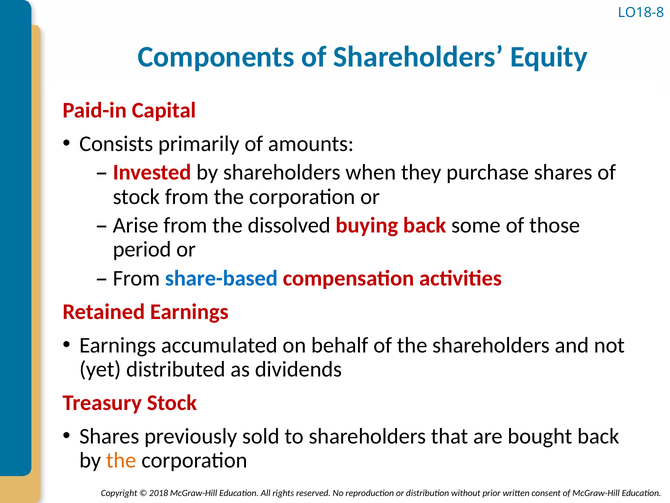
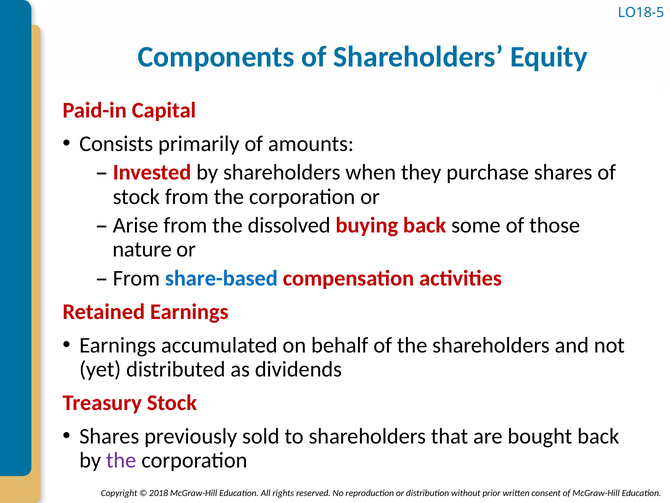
LO18-8: LO18-8 -> LO18-5
period: period -> nature
the at (121, 460) colour: orange -> purple
